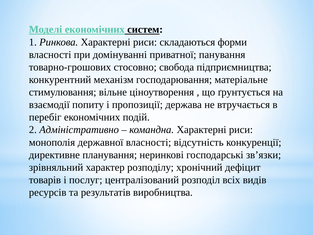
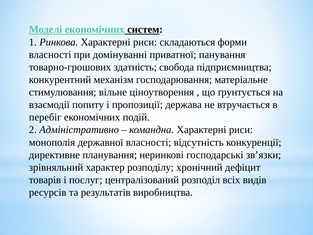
стосовно: стосовно -> здатність
